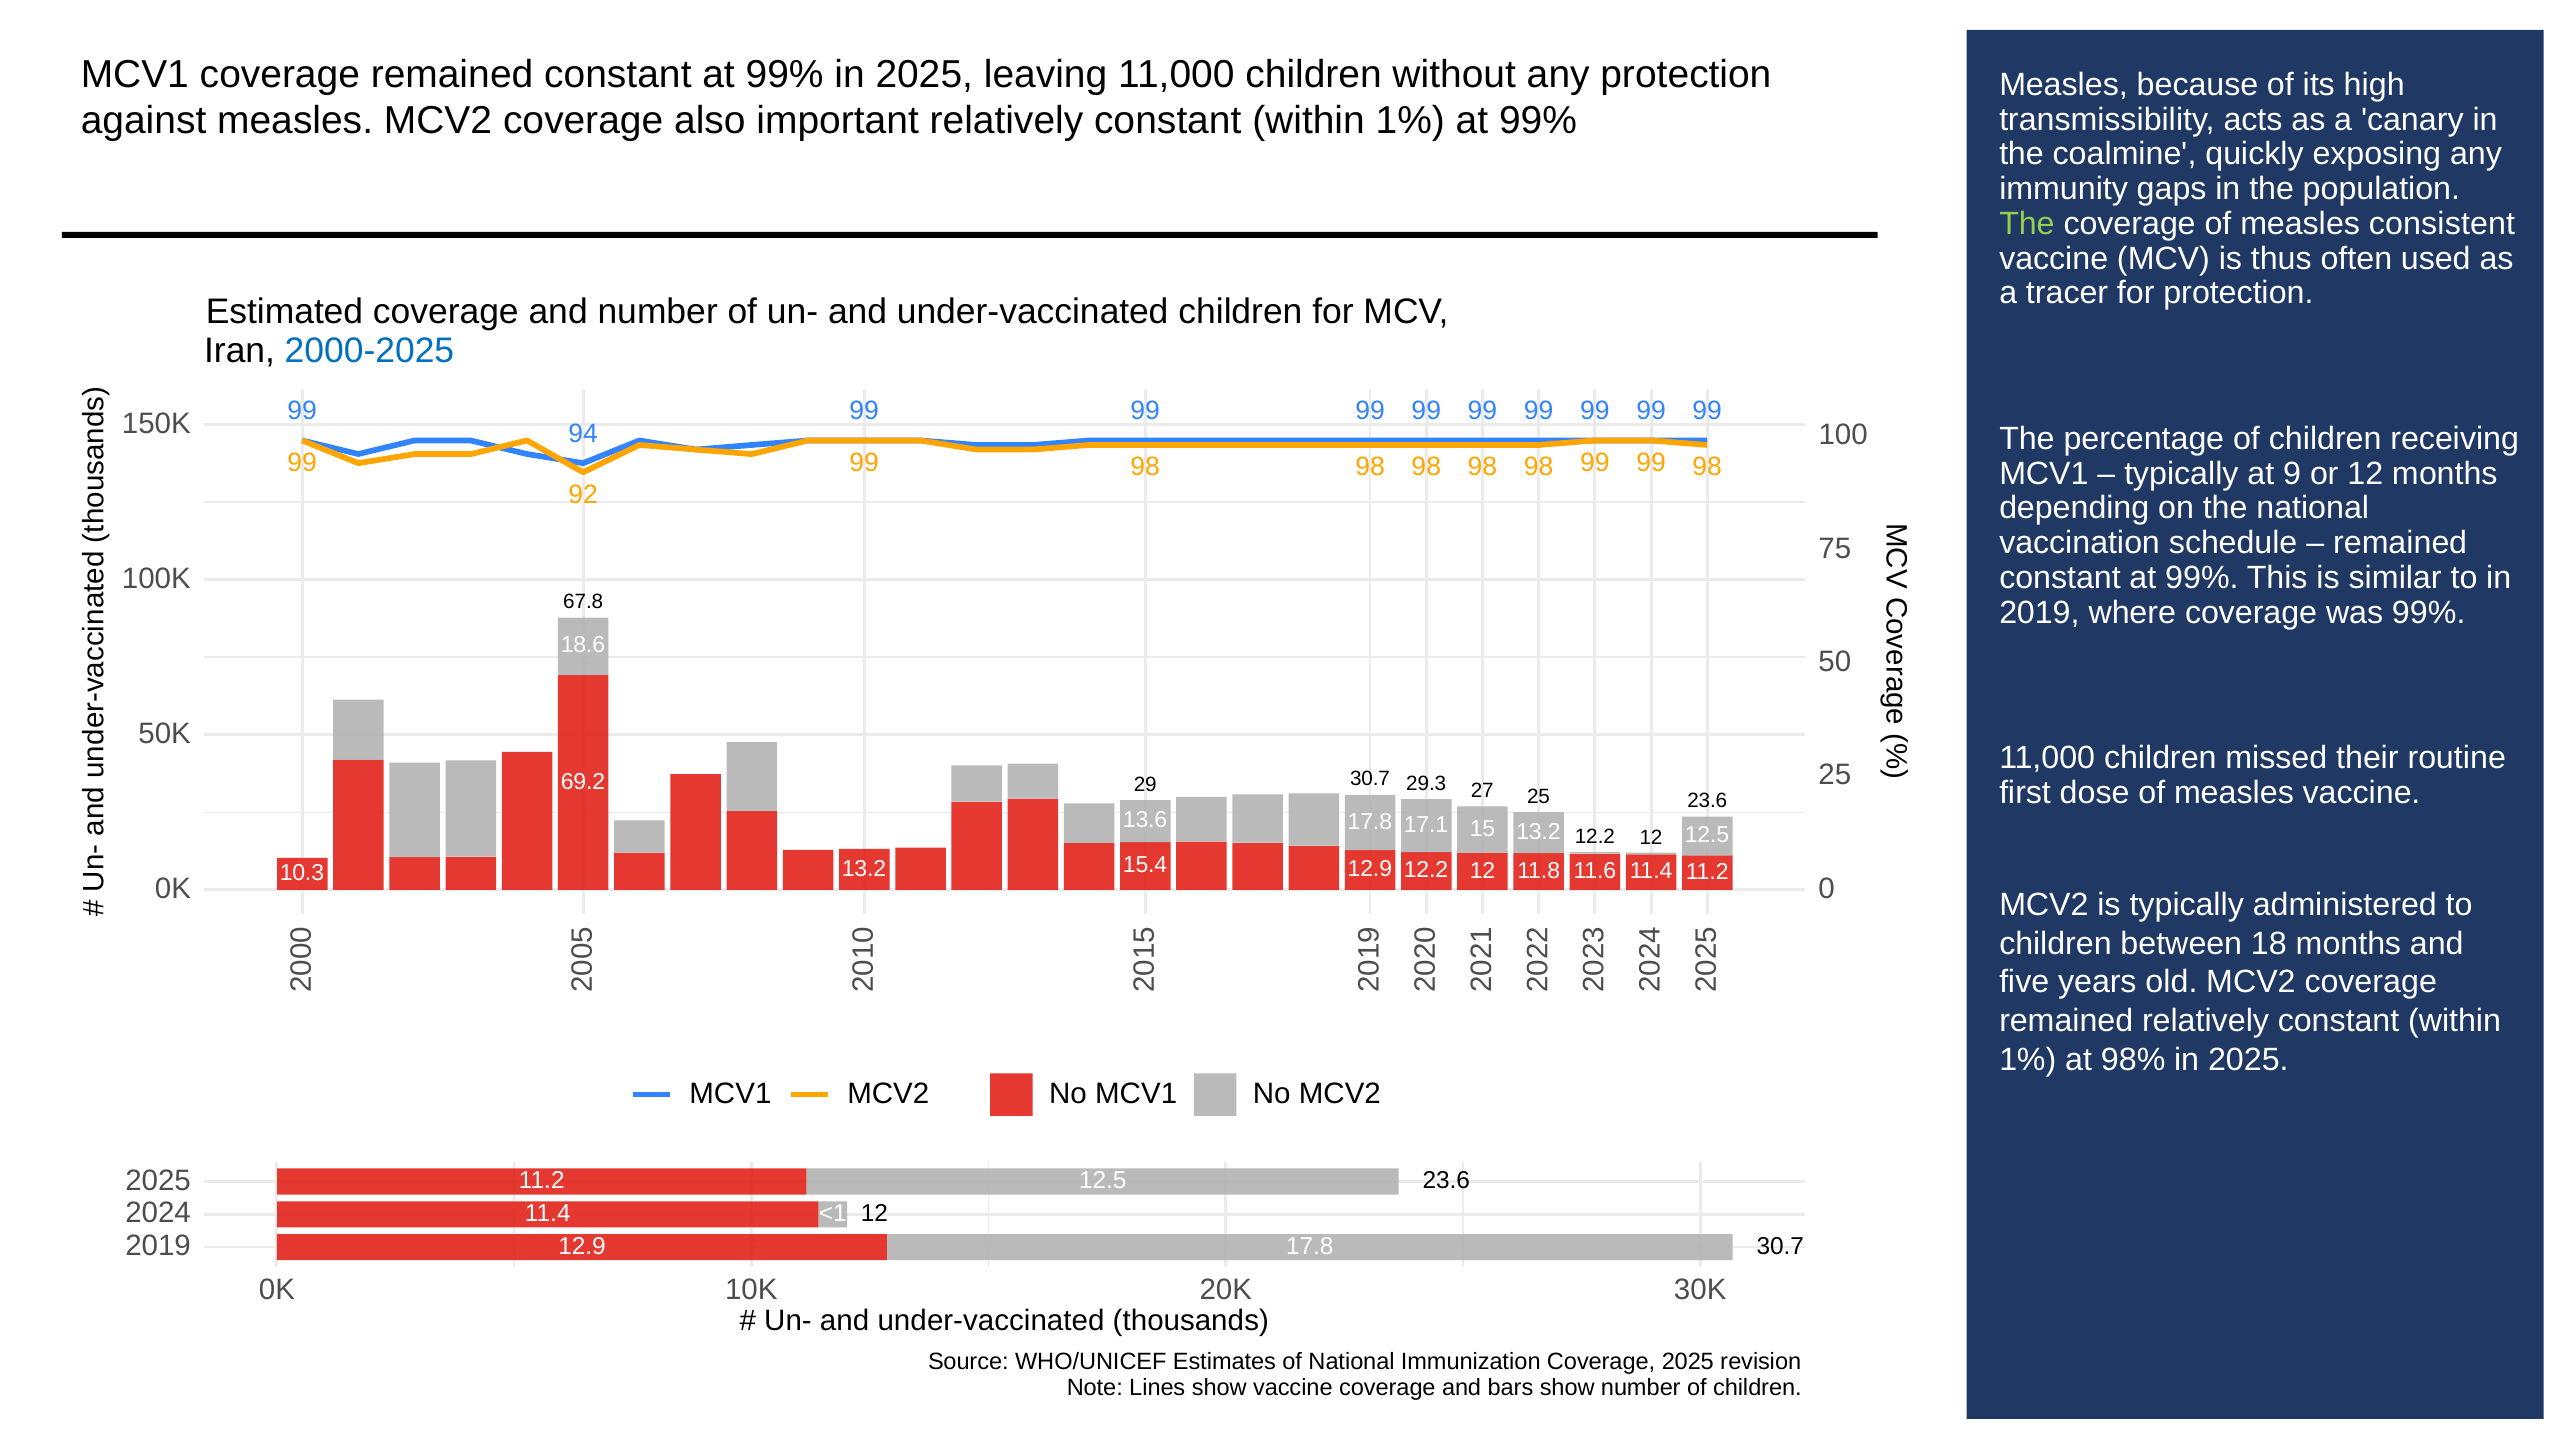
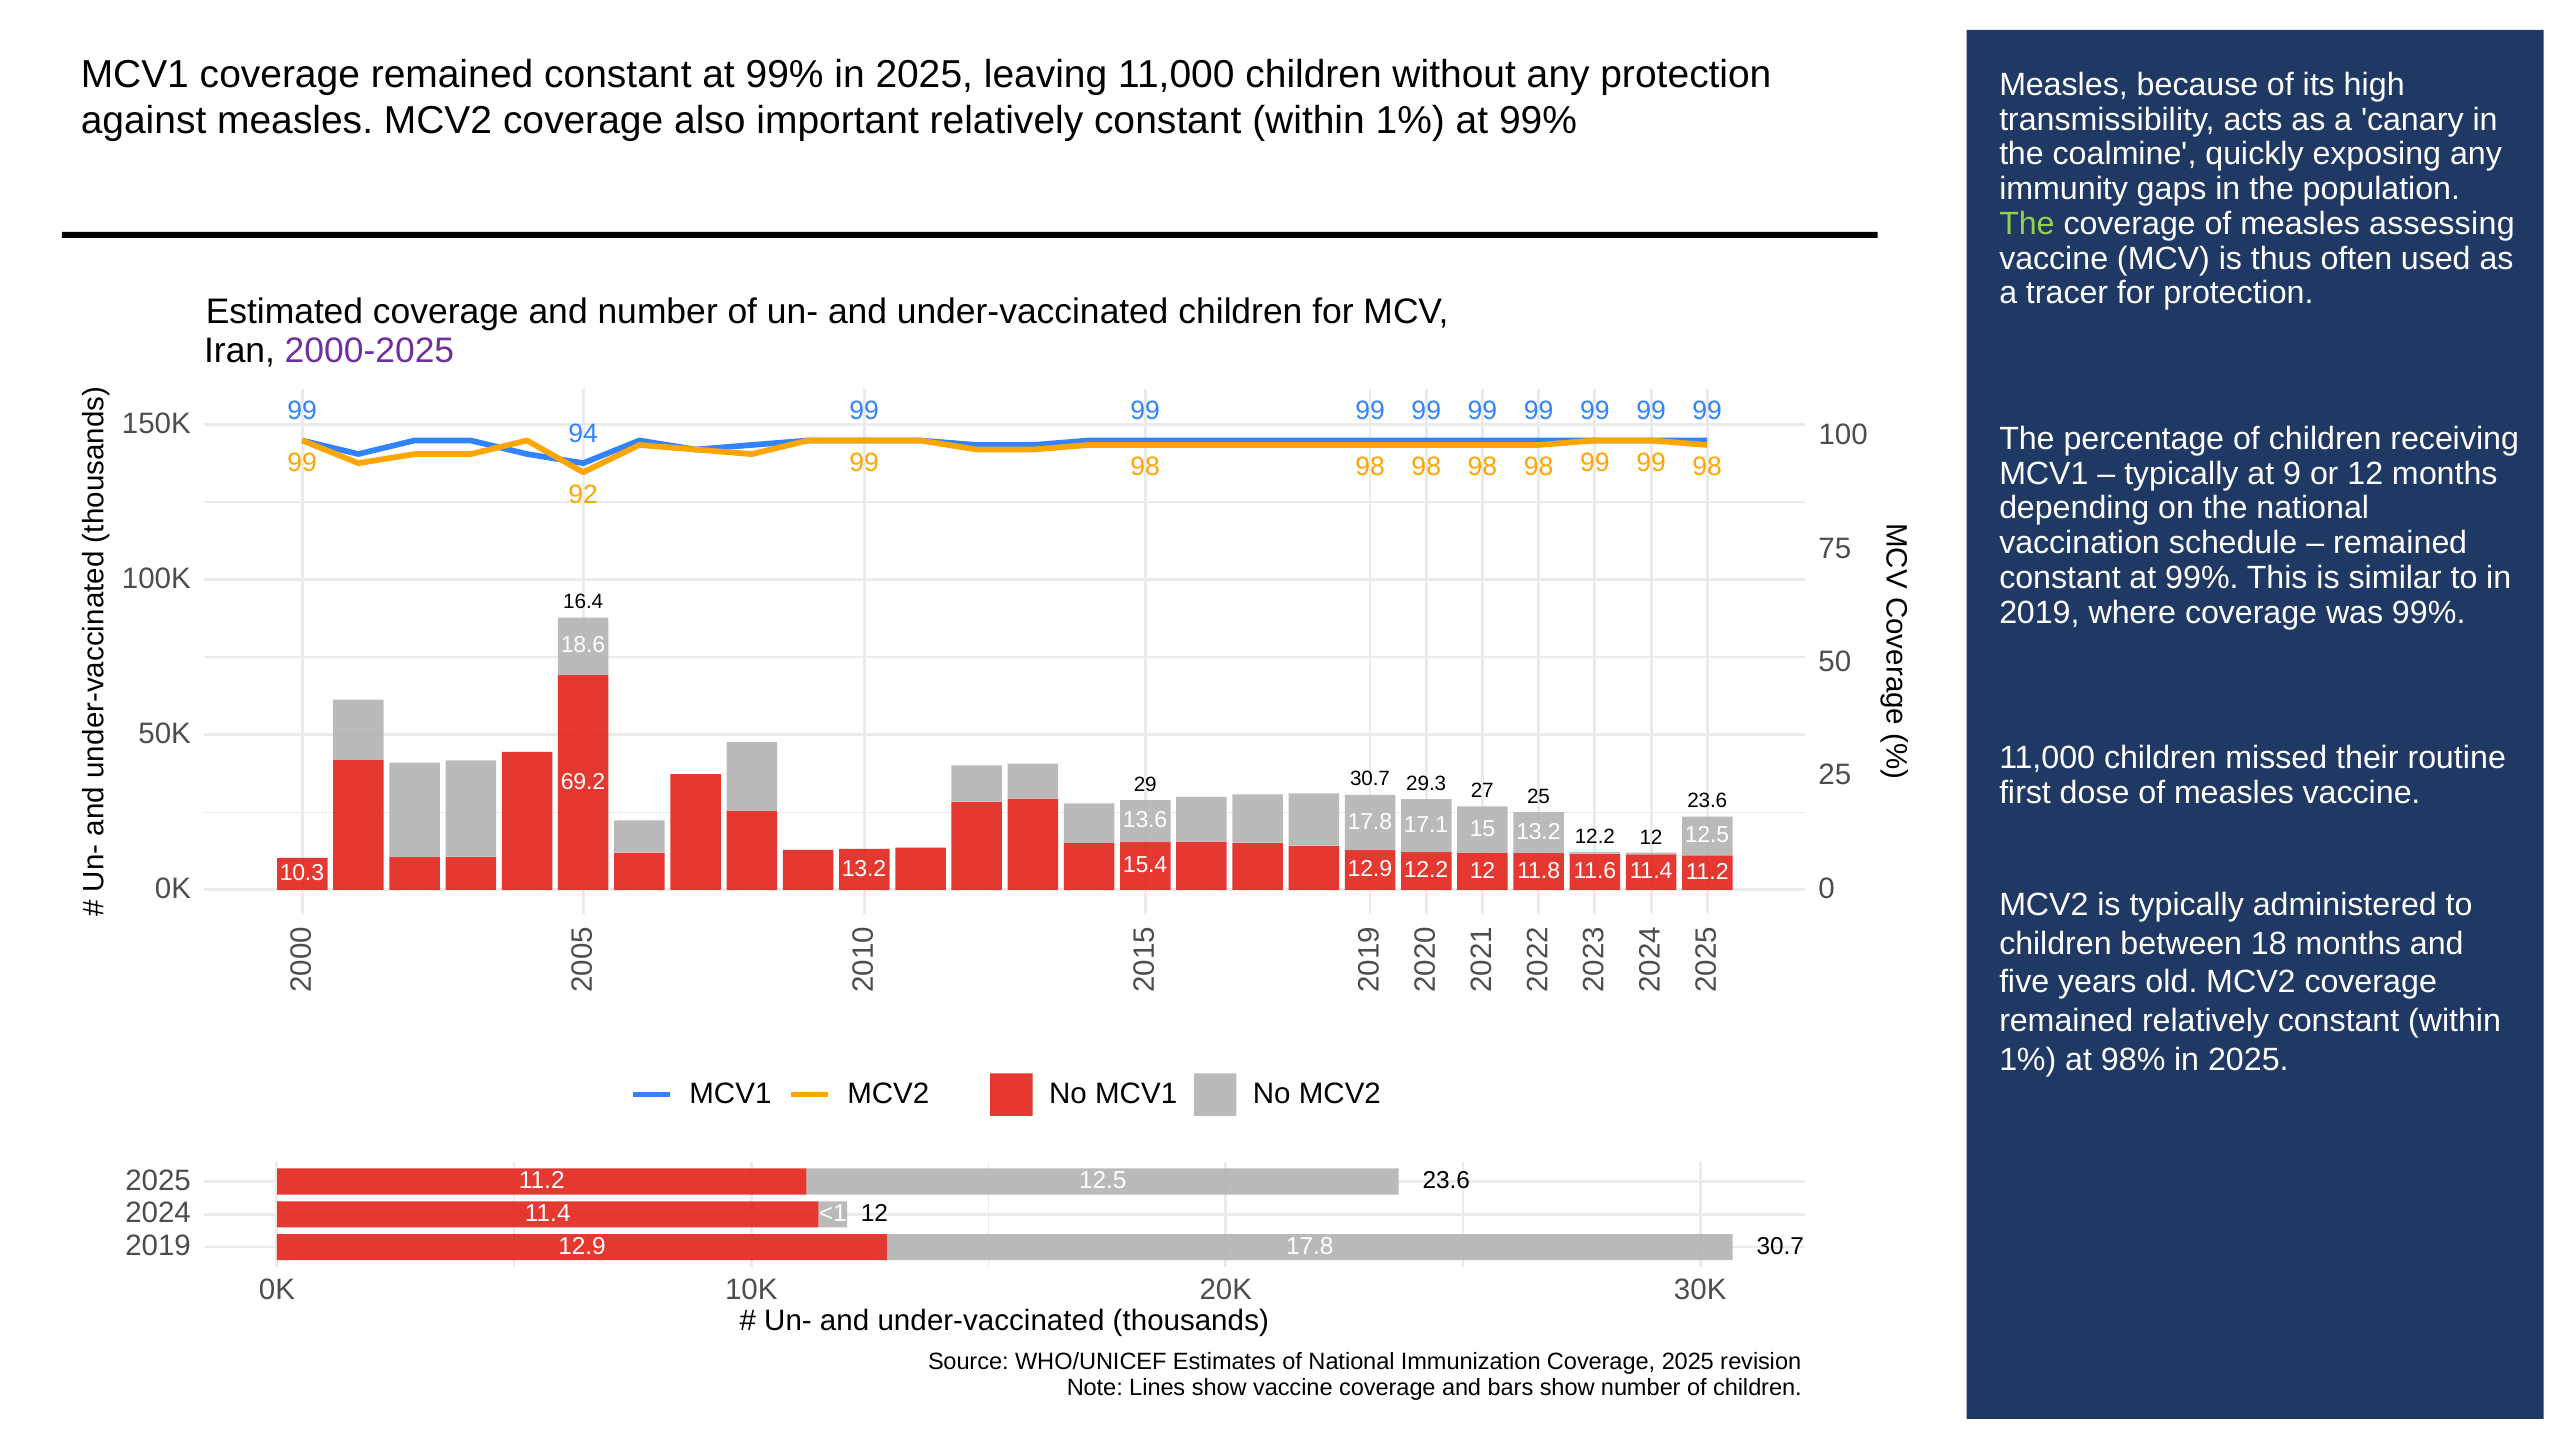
consistent: consistent -> assessing
2000-2025 colour: blue -> purple
67.8: 67.8 -> 16.4
